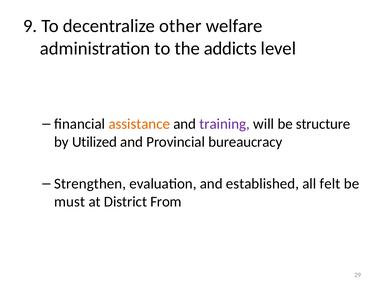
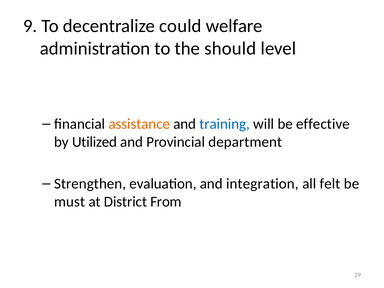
other: other -> could
addicts: addicts -> should
training colour: purple -> blue
structure: structure -> effective
bureaucracy: bureaucracy -> department
established: established -> integration
